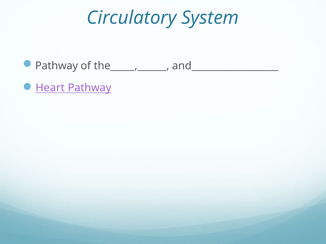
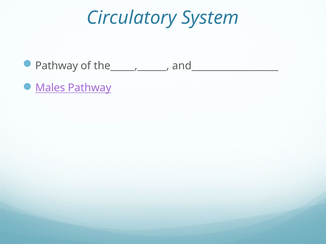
Heart: Heart -> Males
